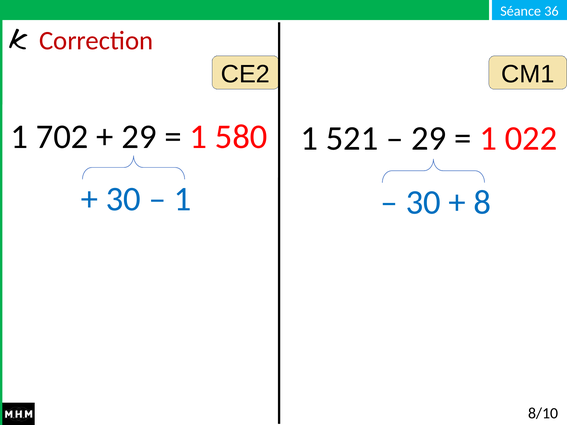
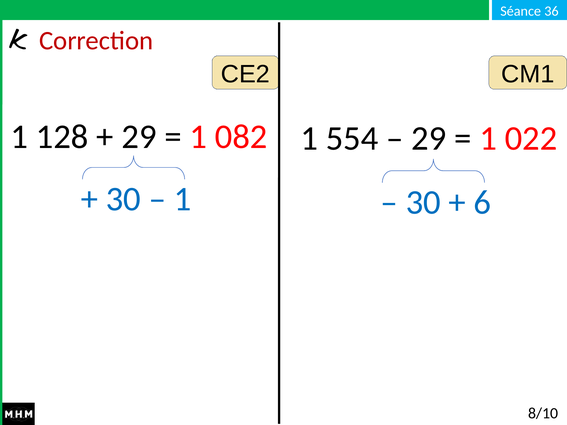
702: 702 -> 128
580: 580 -> 082
521: 521 -> 554
8: 8 -> 6
